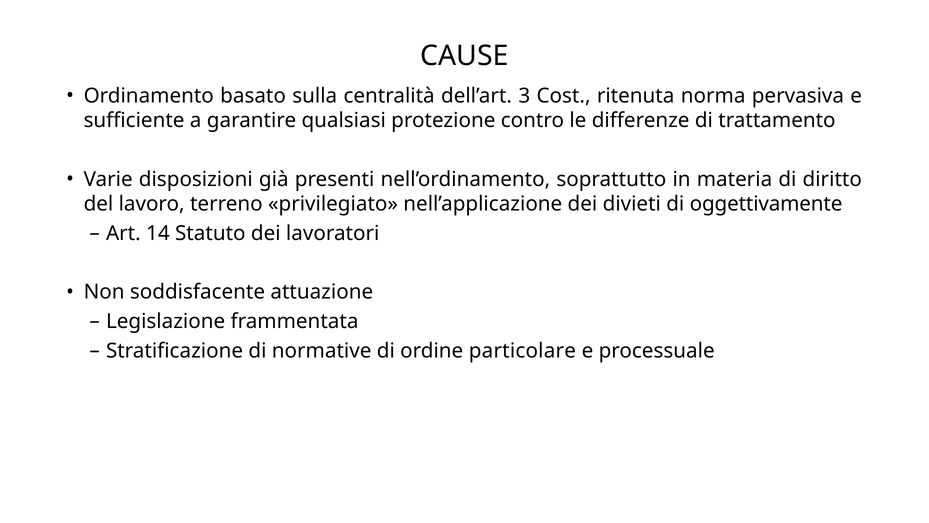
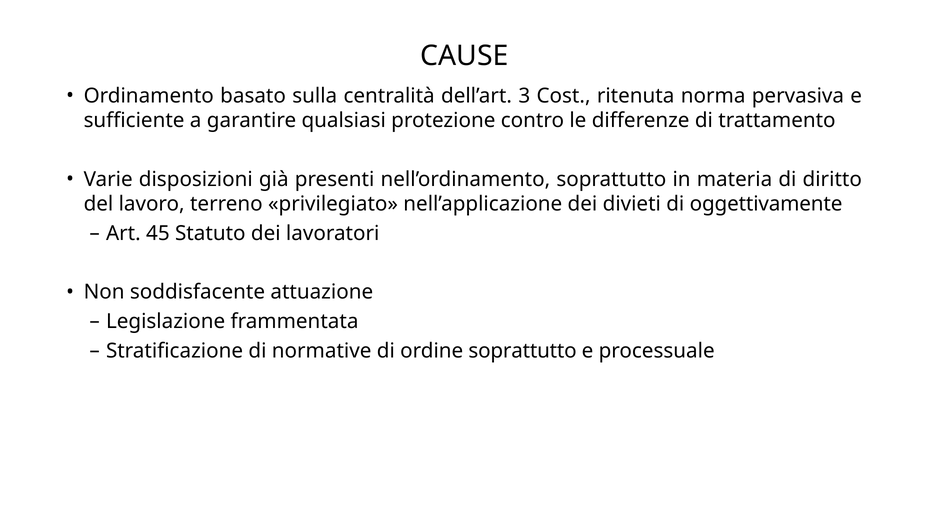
14: 14 -> 45
ordine particolare: particolare -> soprattutto
